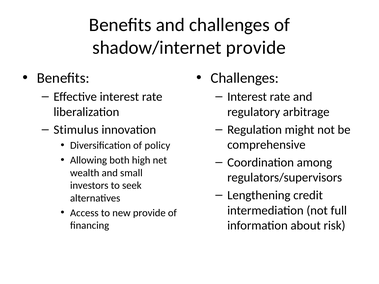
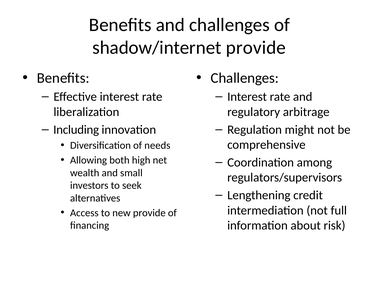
Stimulus: Stimulus -> Including
policy: policy -> needs
